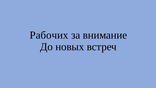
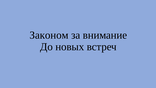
Рабочих: Рабочих -> Законом
